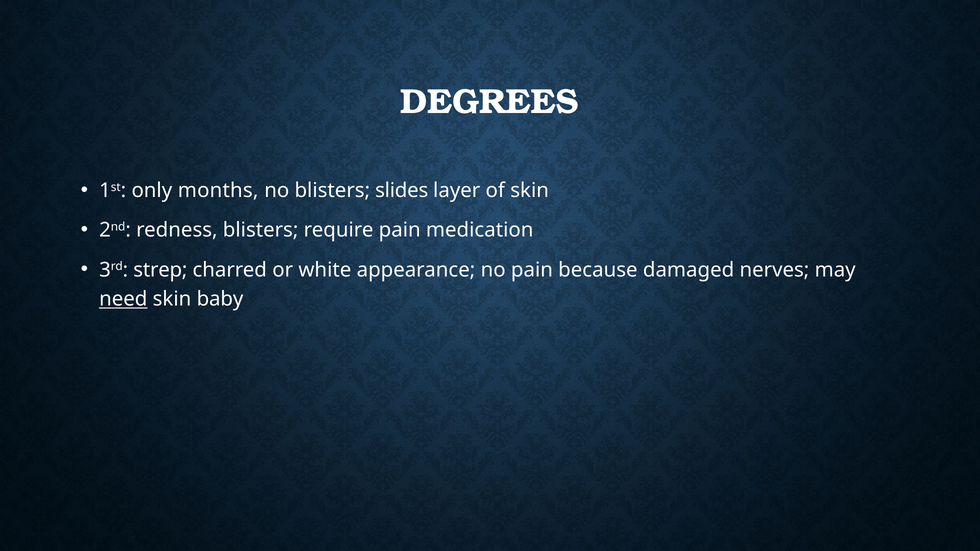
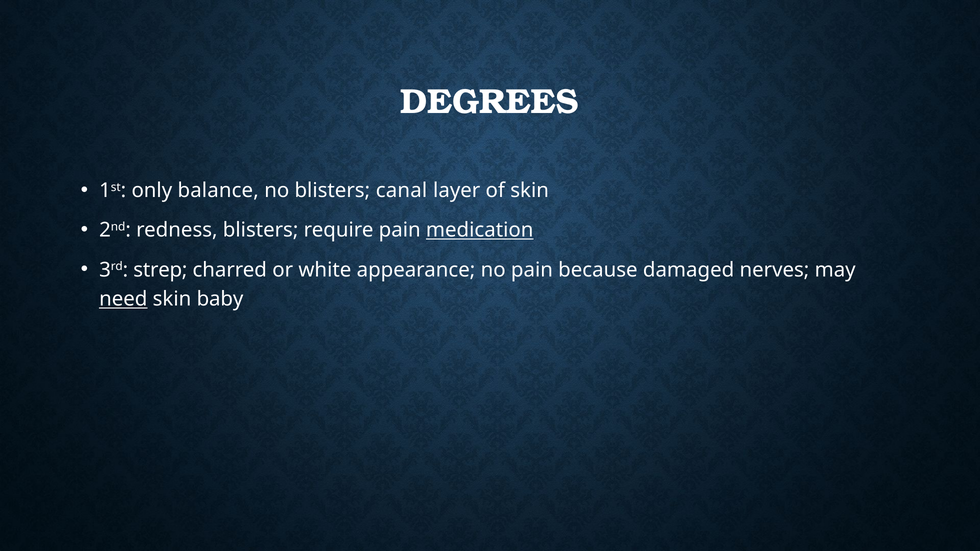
months: months -> balance
slides: slides -> canal
medication underline: none -> present
